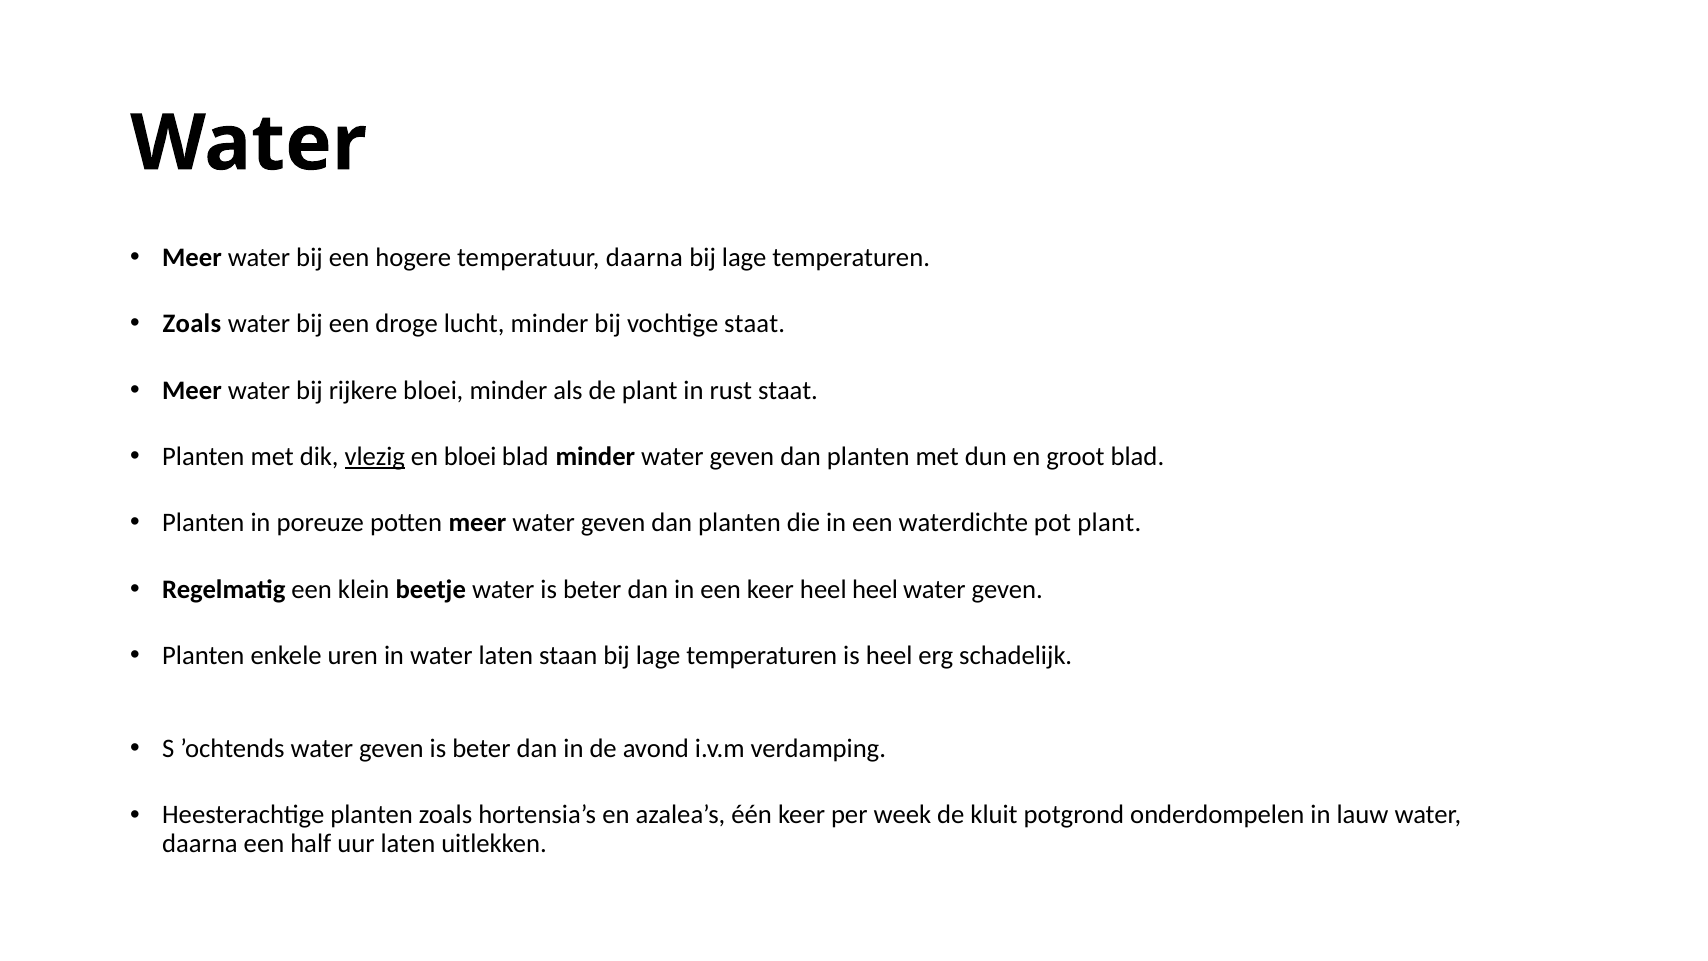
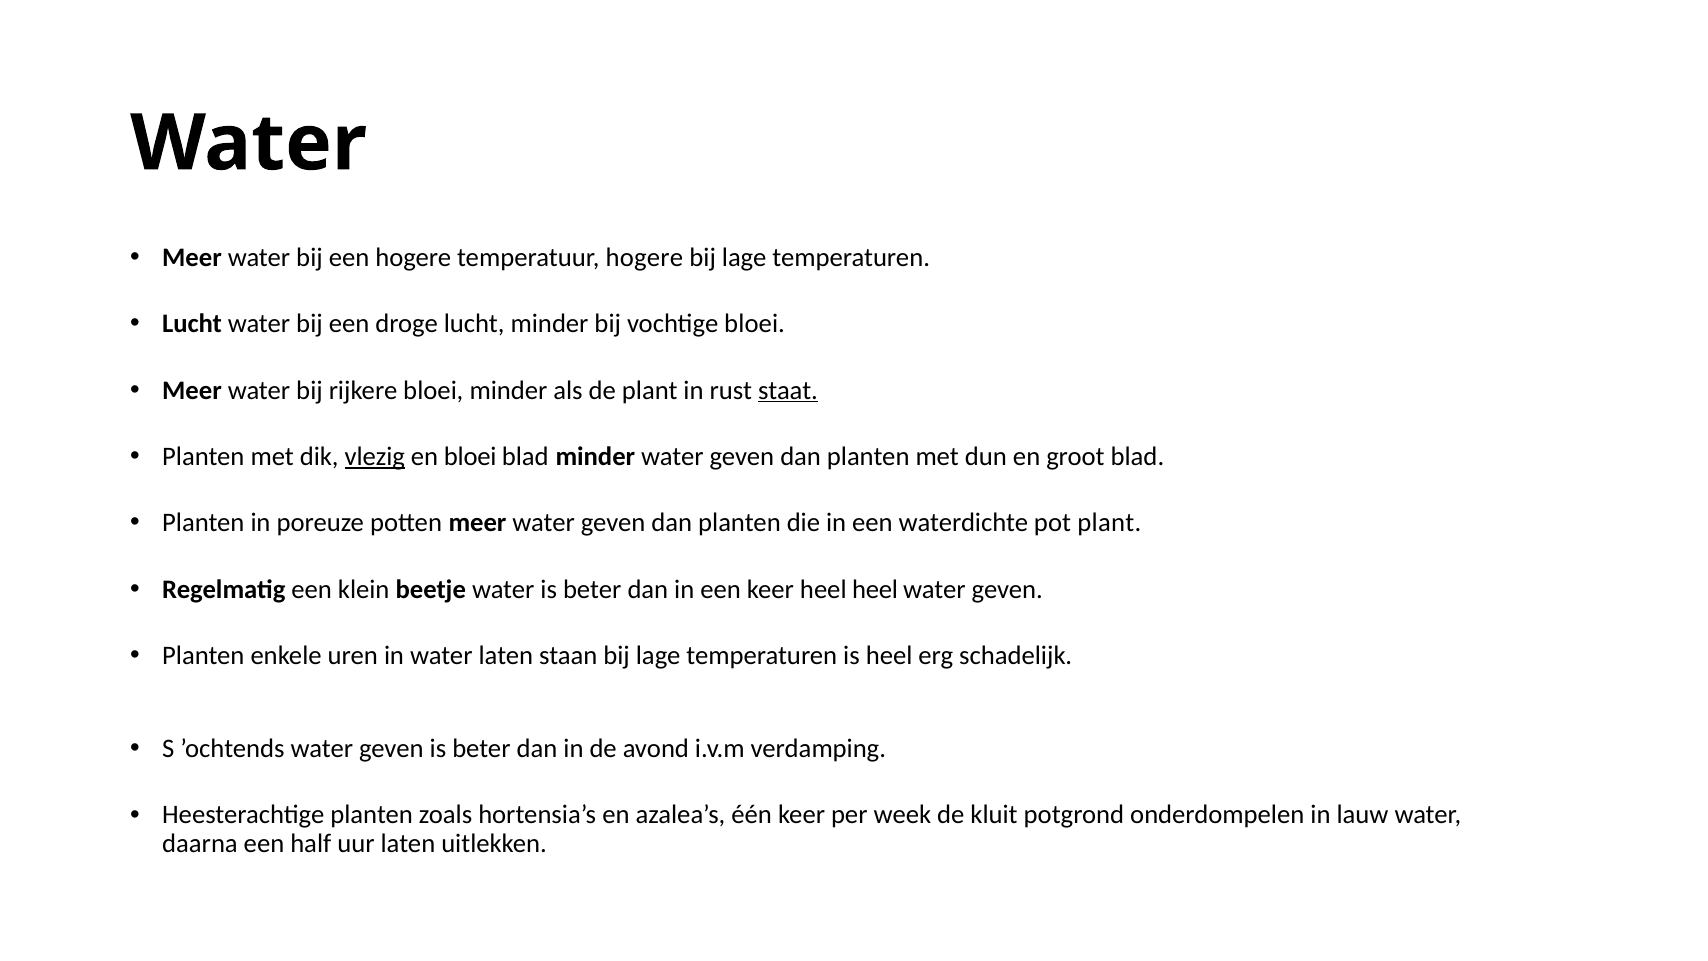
temperatuur daarna: daarna -> hogere
Zoals at (192, 324): Zoals -> Lucht
vochtige staat: staat -> bloei
staat at (788, 390) underline: none -> present
